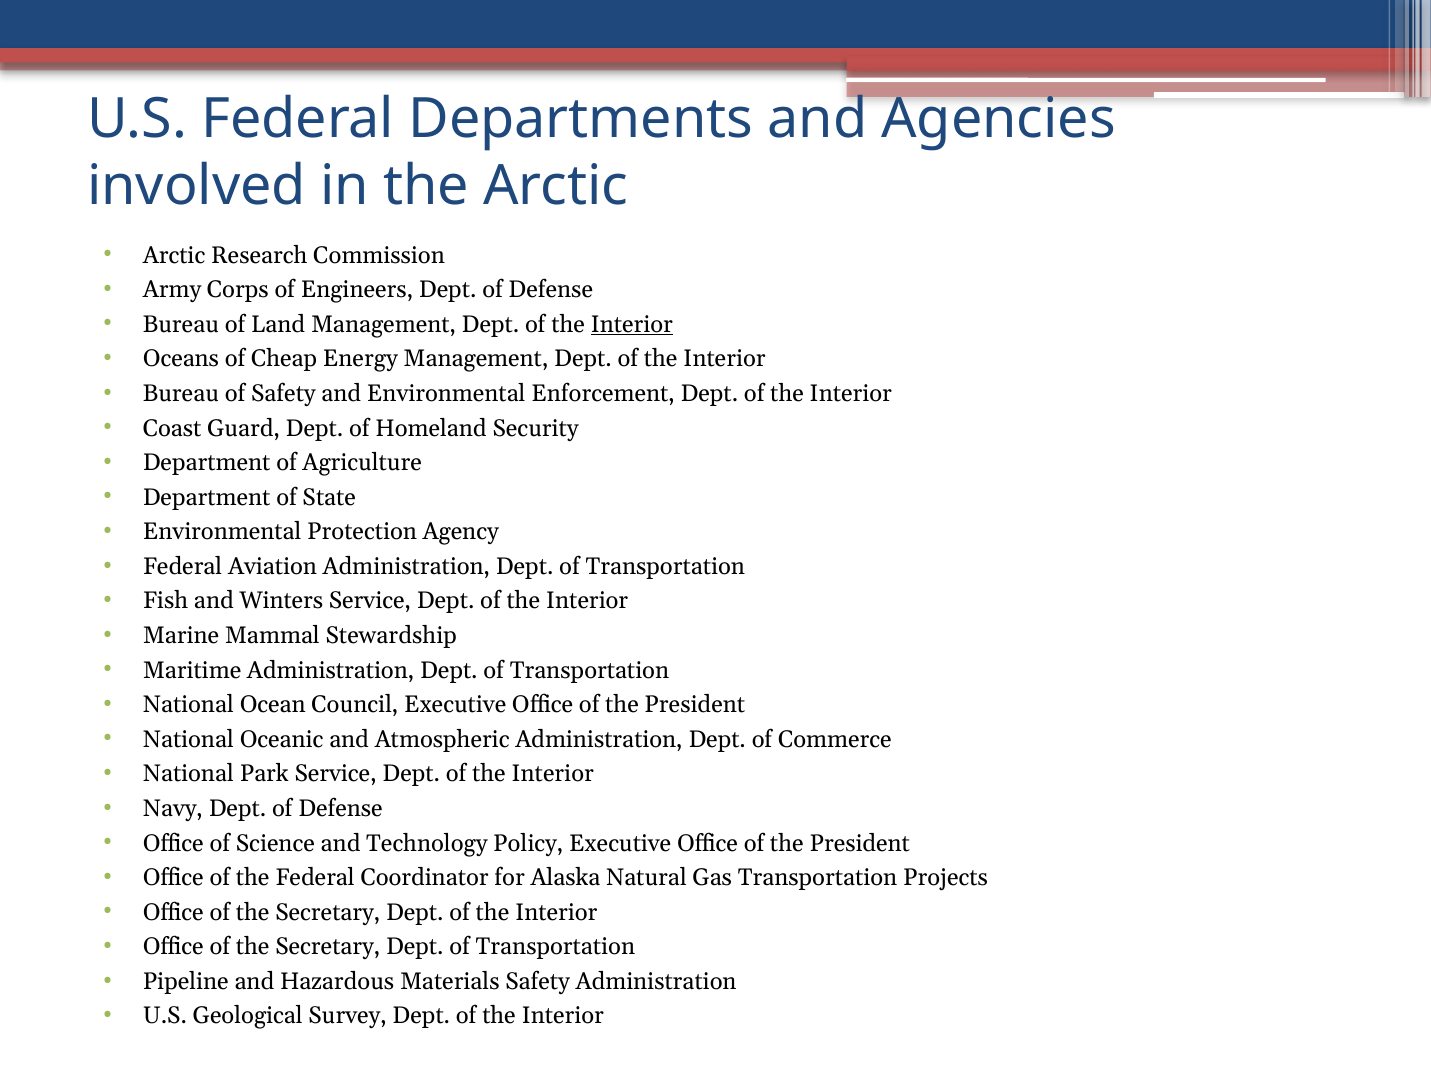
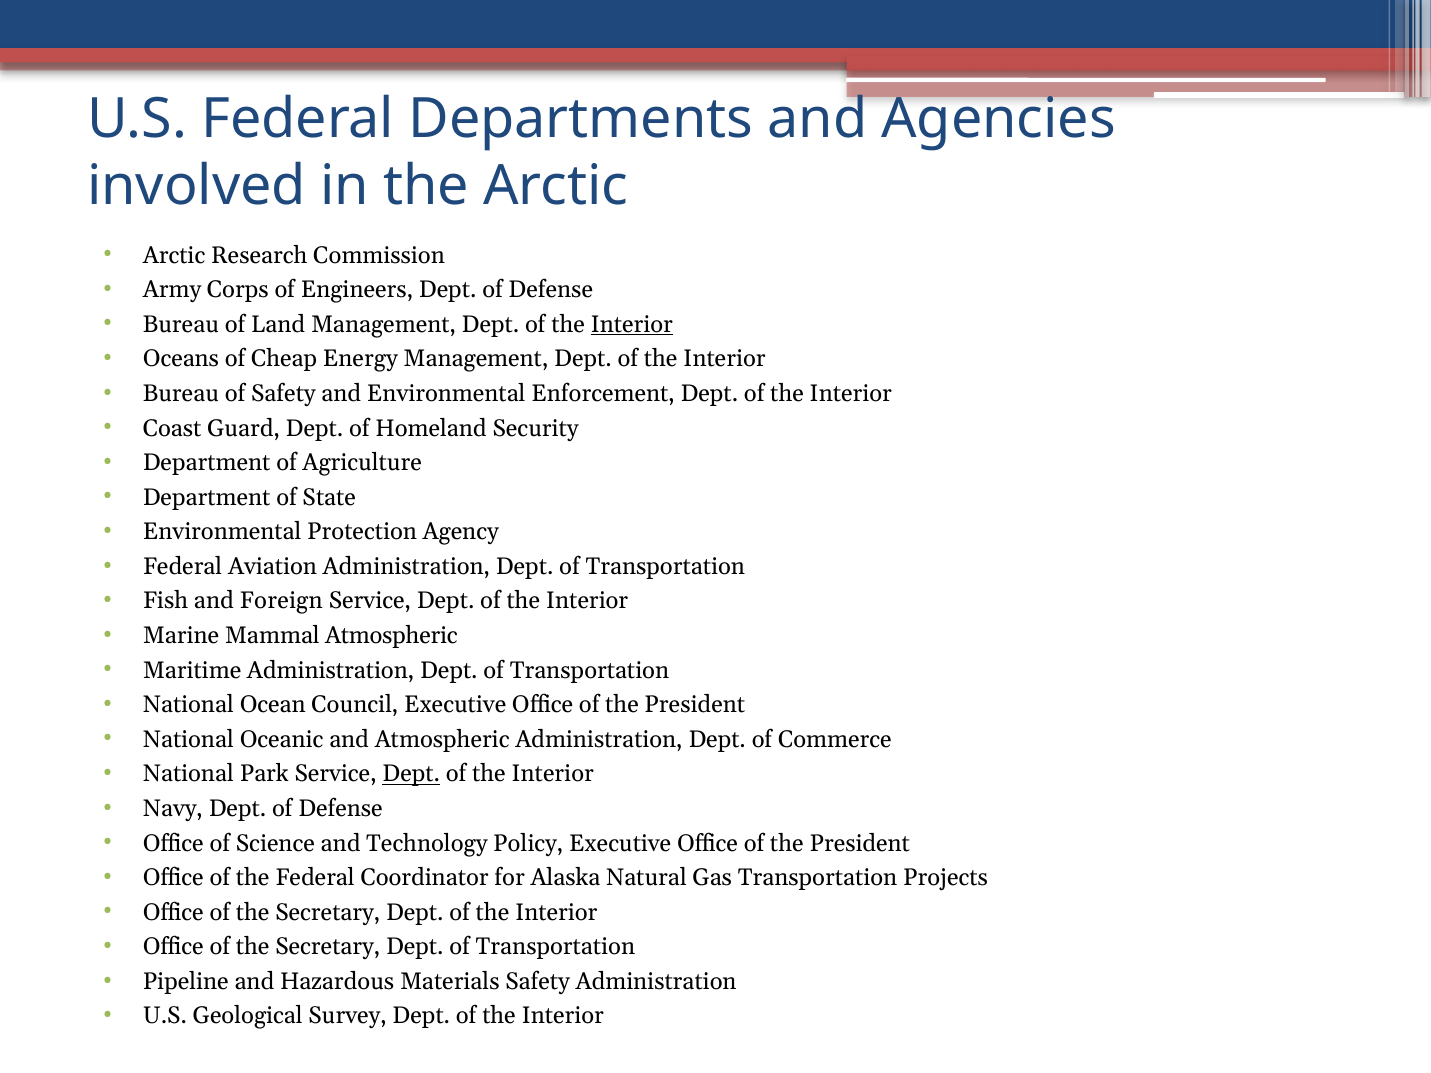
Winters: Winters -> Foreign
Mammal Stewardship: Stewardship -> Atmospheric
Dept at (411, 774) underline: none -> present
